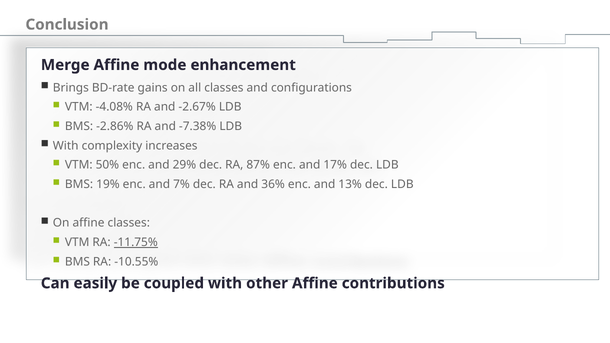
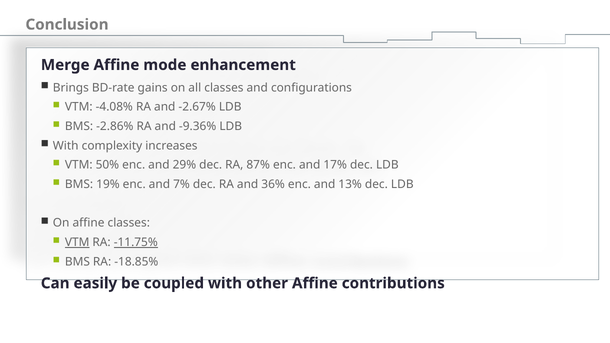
-7.38%: -7.38% -> -9.36%
VTM at (77, 242) underline: none -> present
-10.55%: -10.55% -> -18.85%
